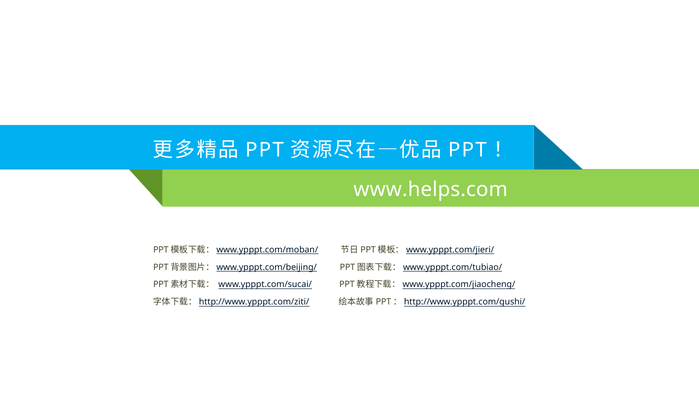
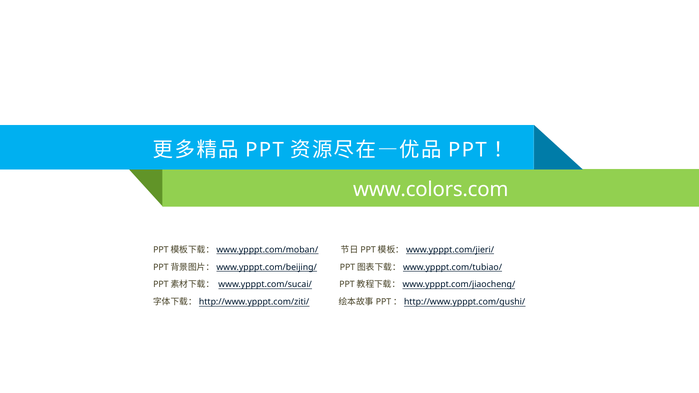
www.helps.com: www.helps.com -> www.colors.com
